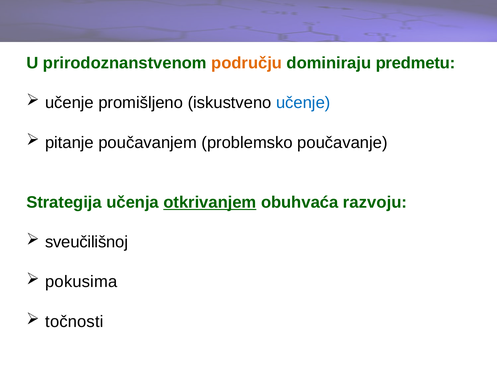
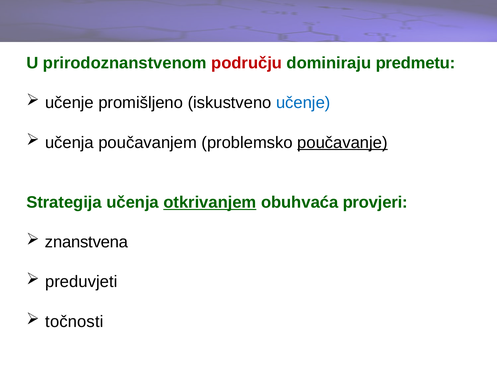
području colour: orange -> red
pitanje at (69, 142): pitanje -> učenja
poučavanje underline: none -> present
razvoju: razvoju -> provjeri
sveučilišnoj: sveučilišnoj -> znanstvena
pokusima: pokusima -> preduvjeti
